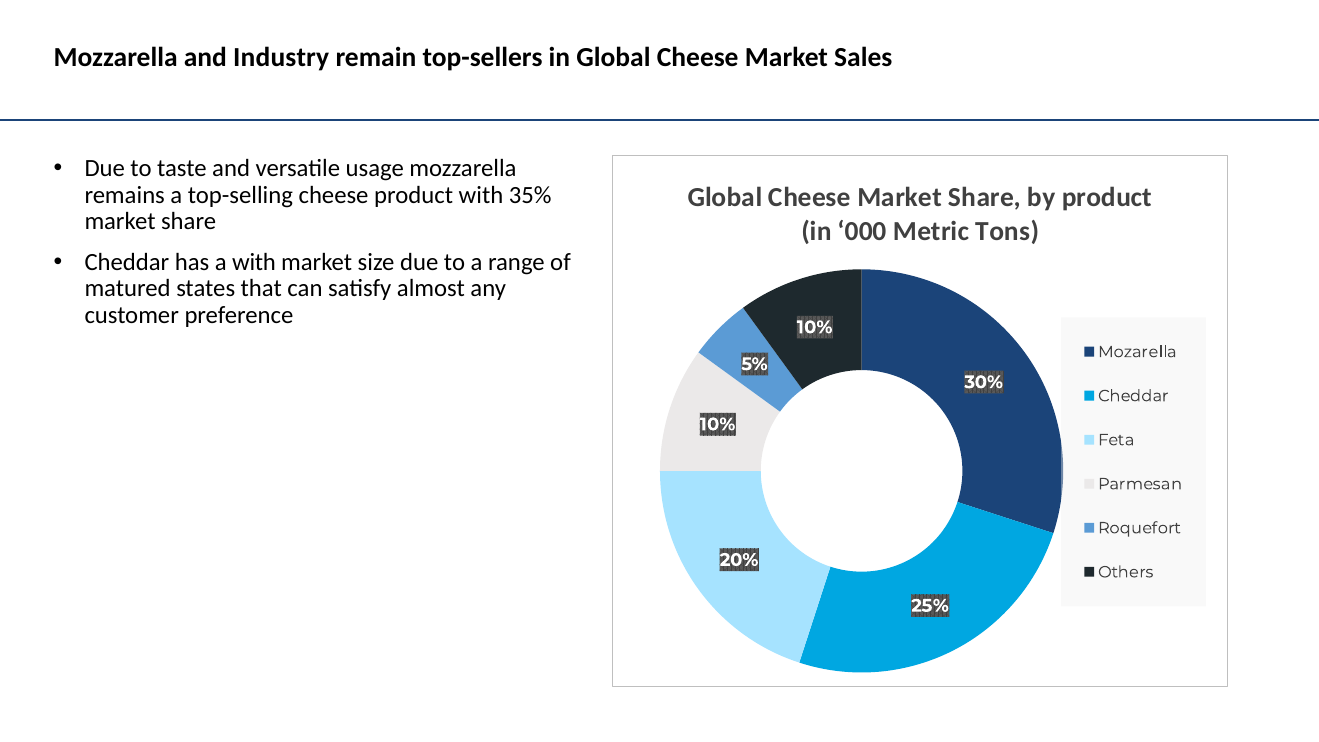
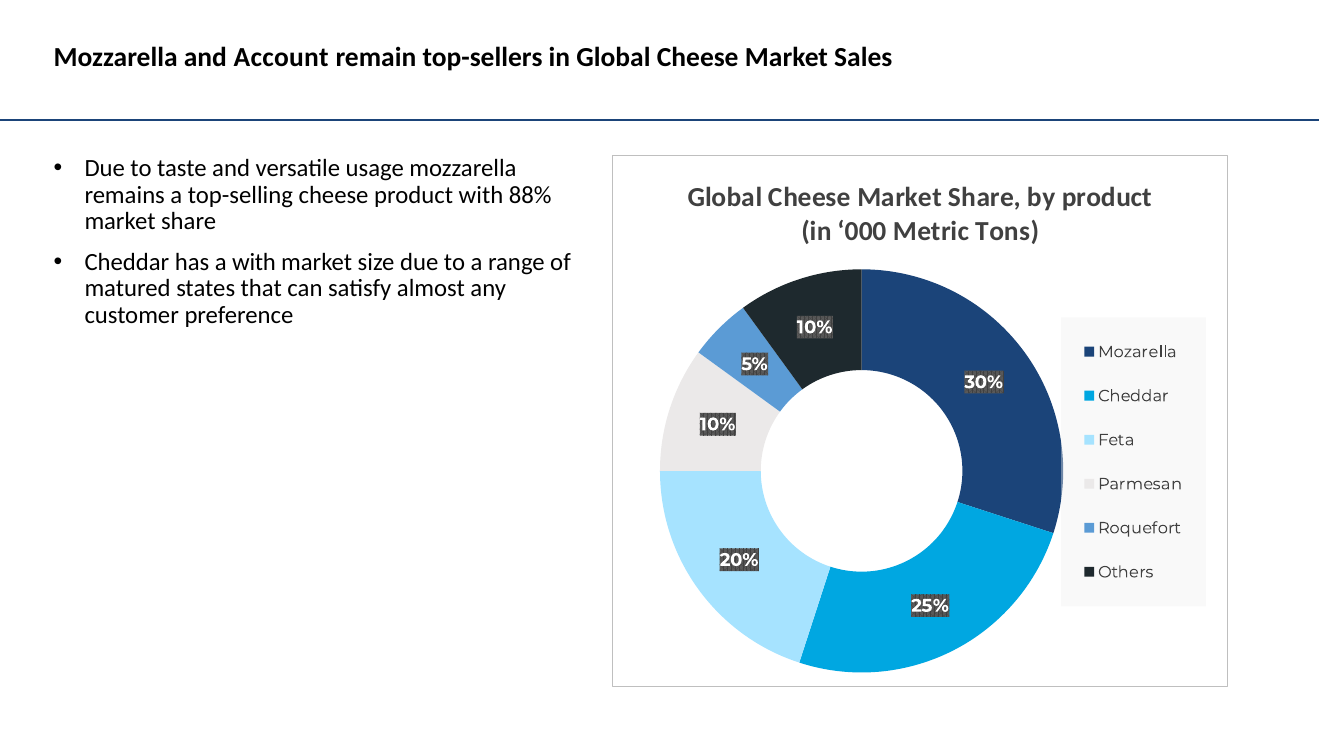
Industry: Industry -> Account
35%: 35% -> 88%
